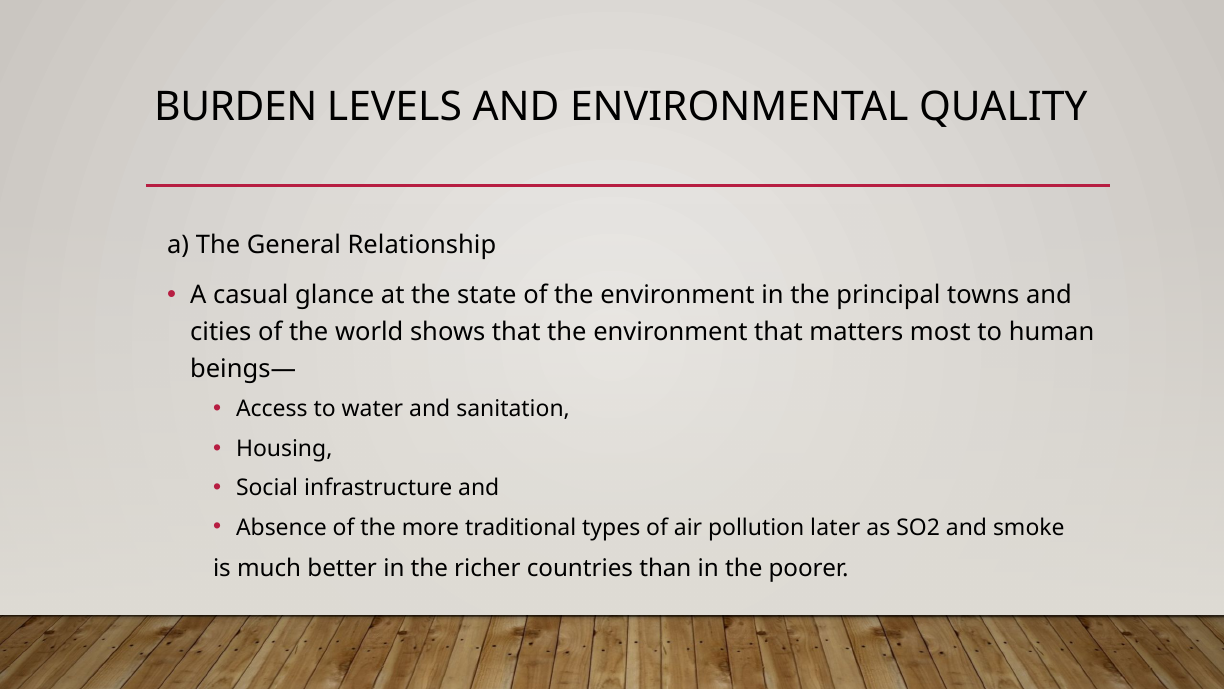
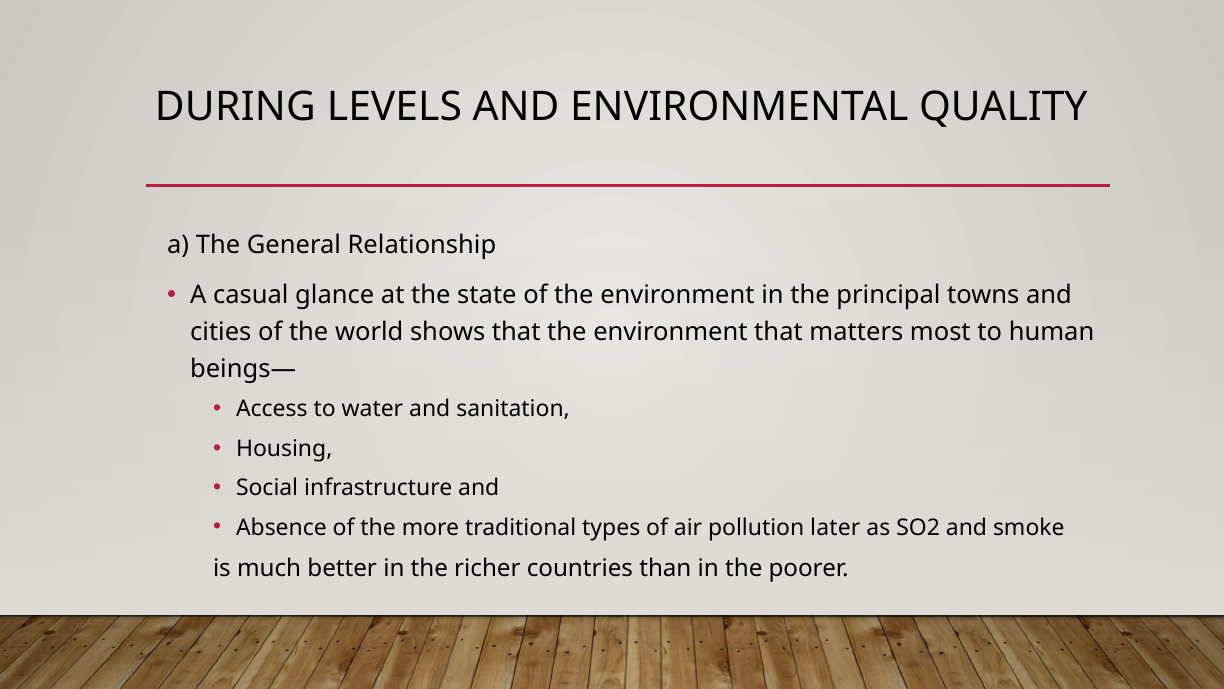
BURDEN: BURDEN -> DURING
